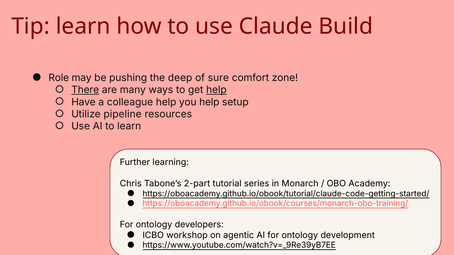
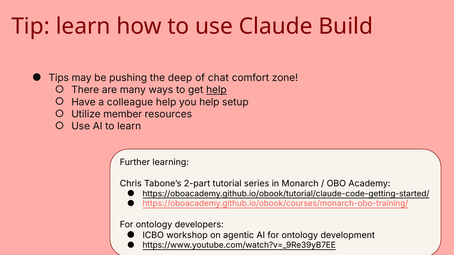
Role: Role -> Tips
sure: sure -> chat
There underline: present -> none
pipeline: pipeline -> member
